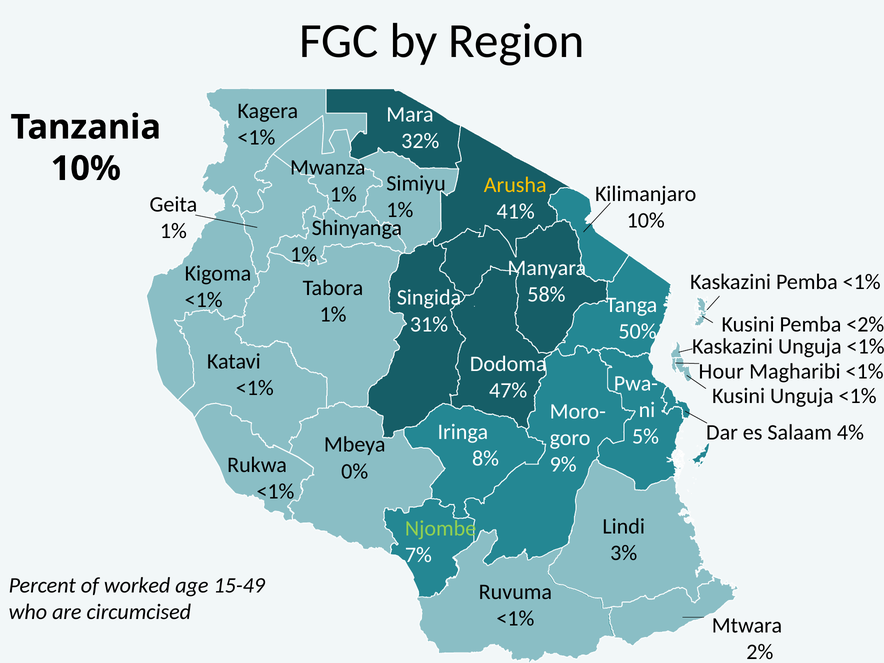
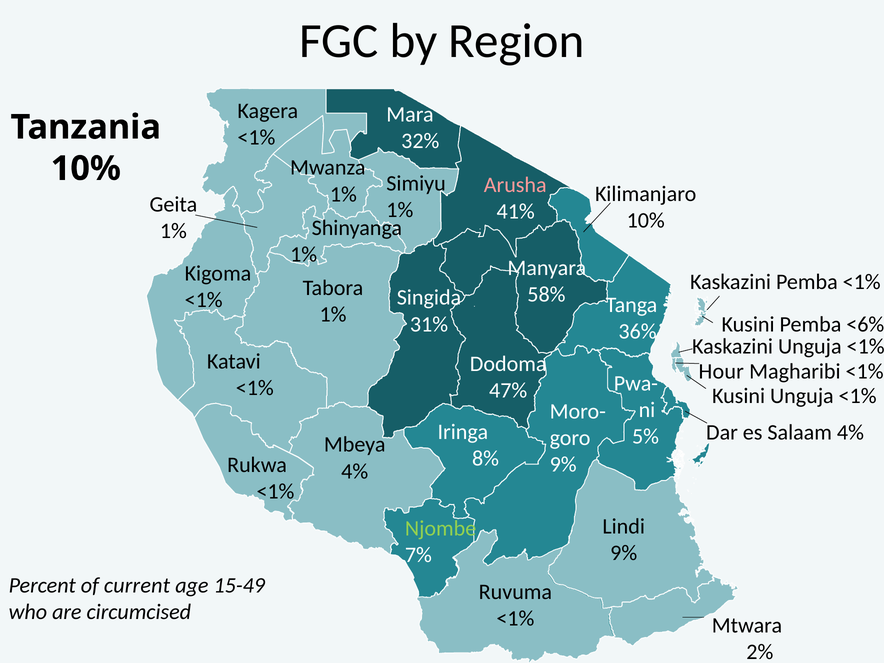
Arusha colour: yellow -> pink
<2%: <2% -> <6%
50%: 50% -> 36%
0% at (355, 471): 0% -> 4%
3% at (624, 553): 3% -> 9%
worked: worked -> current
